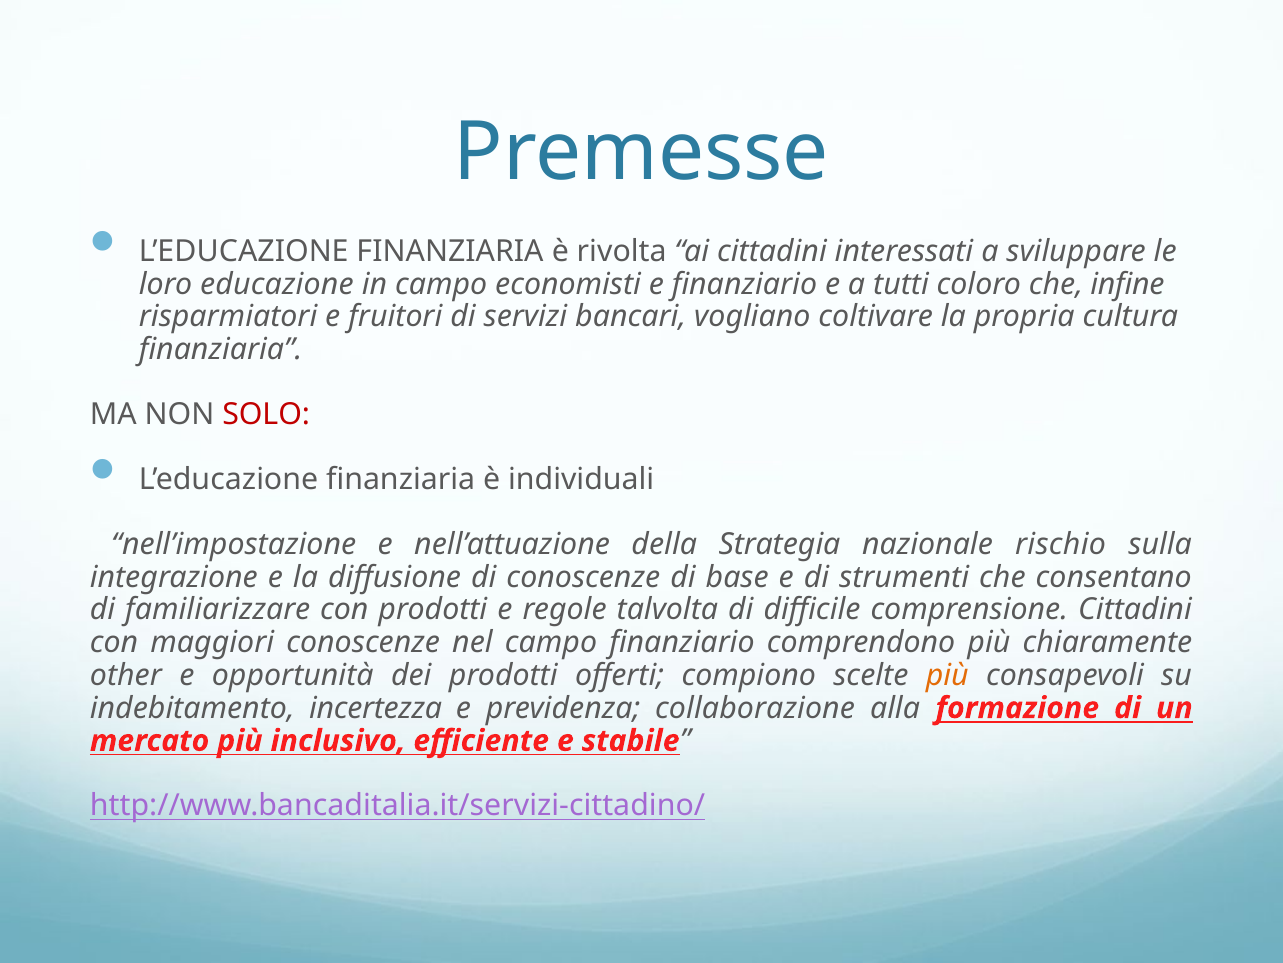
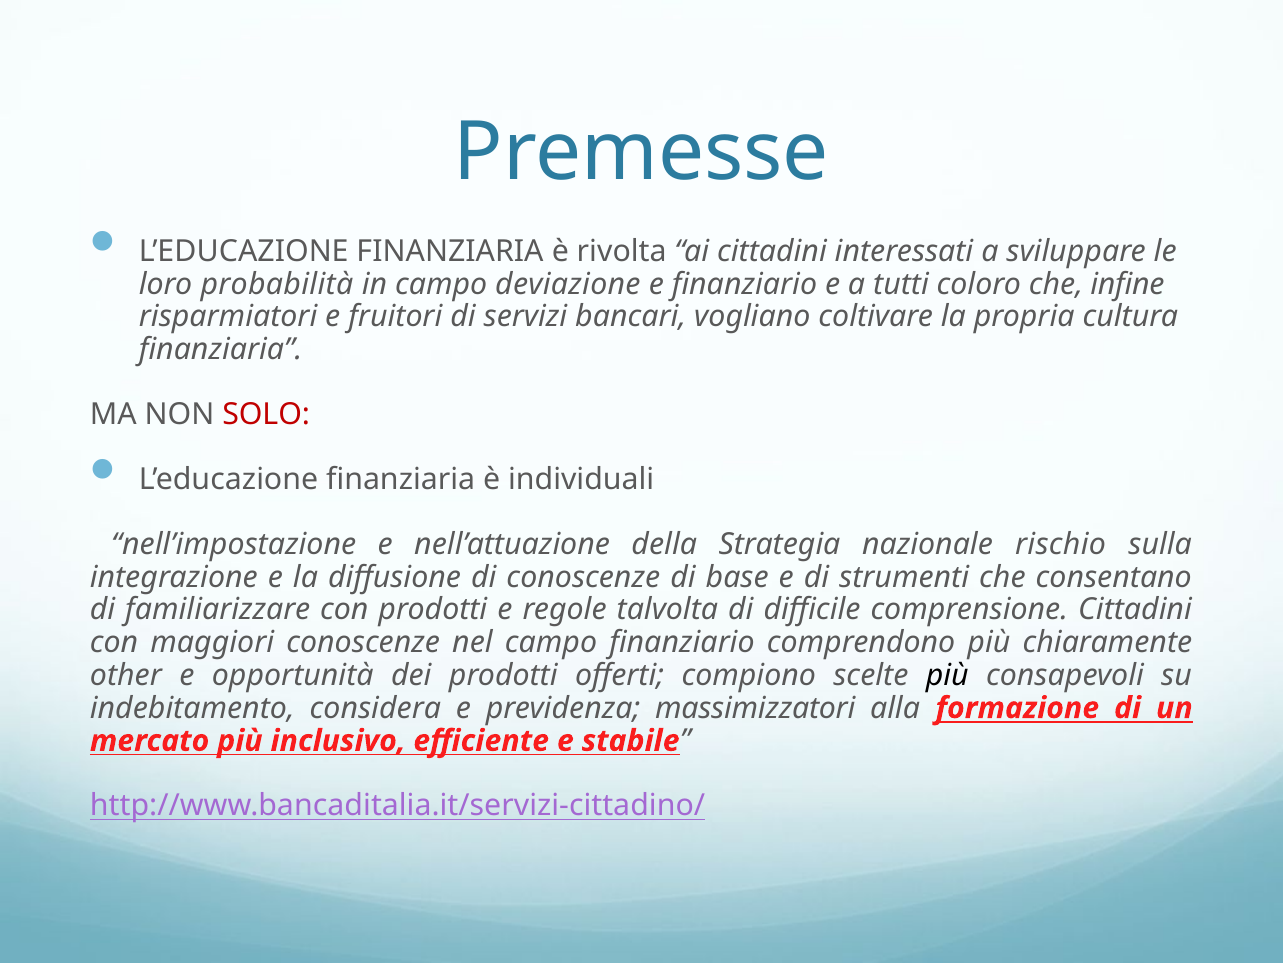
educazione: educazione -> probabilità
economisti: economisti -> deviazione
più at (947, 675) colour: orange -> black
incertezza: incertezza -> considera
collaborazione: collaborazione -> massimizzatori
